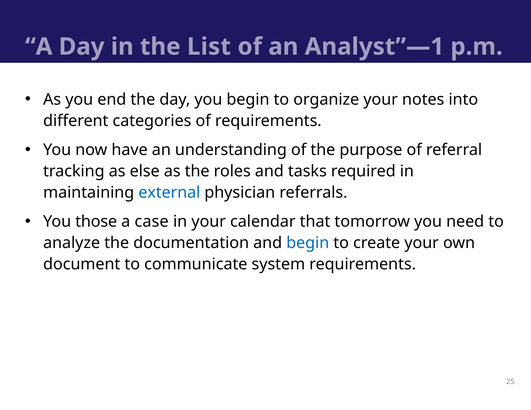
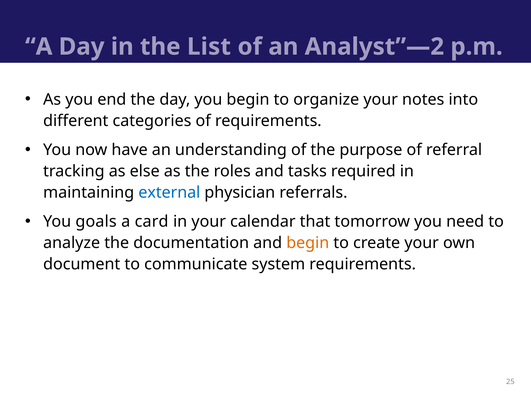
Analyst”—1: Analyst”—1 -> Analyst”—2
those: those -> goals
case: case -> card
begin at (308, 243) colour: blue -> orange
